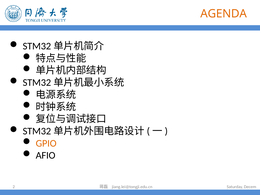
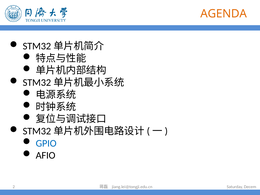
GPIO colour: orange -> blue
